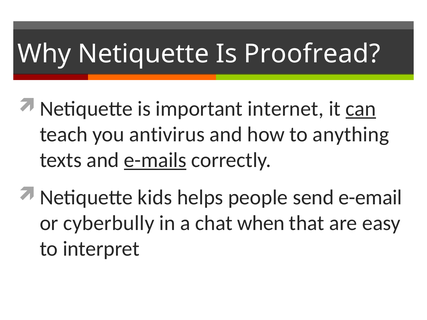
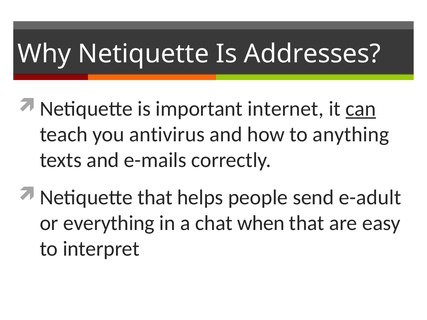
Proofread: Proofread -> Addresses
e-mails underline: present -> none
Netiquette kids: kids -> that
e-email: e-email -> e-adult
cyberbully: cyberbully -> everything
